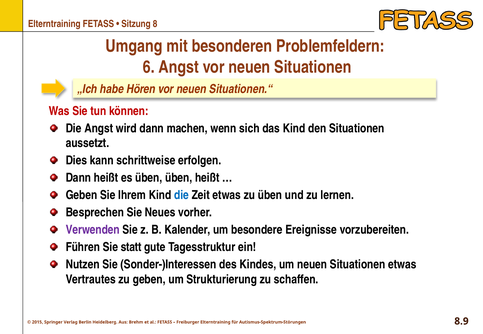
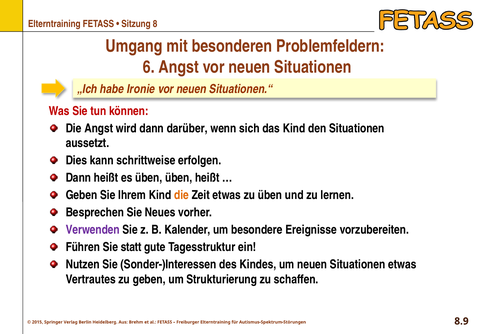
Hören: Hören -> Ironie
machen: machen -> darüber
die at (182, 195) colour: blue -> orange
